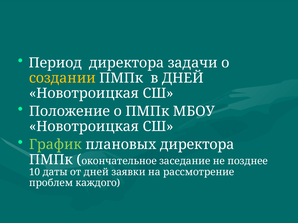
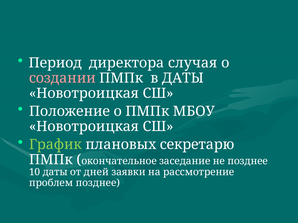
задачи: задачи -> случая
создании colour: yellow -> pink
в ДНЕЙ: ДНЕЙ -> ДАТЫ
плановых директора: директора -> секретарю
проблем каждого: каждого -> позднее
